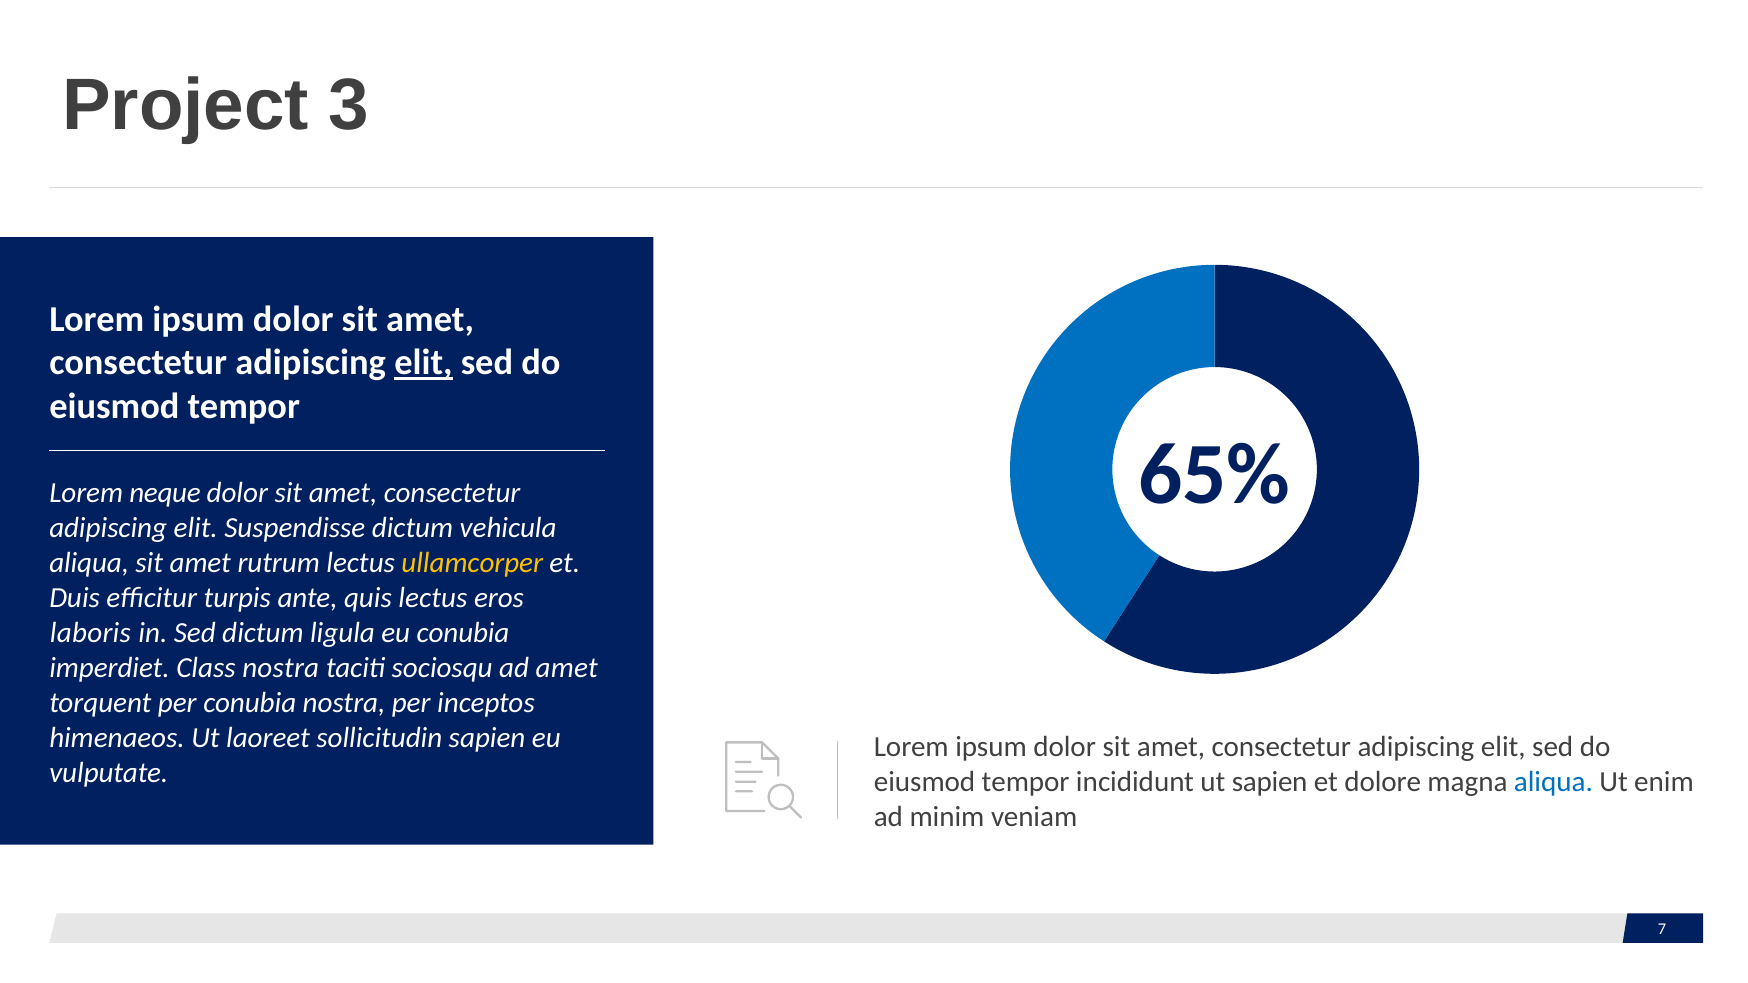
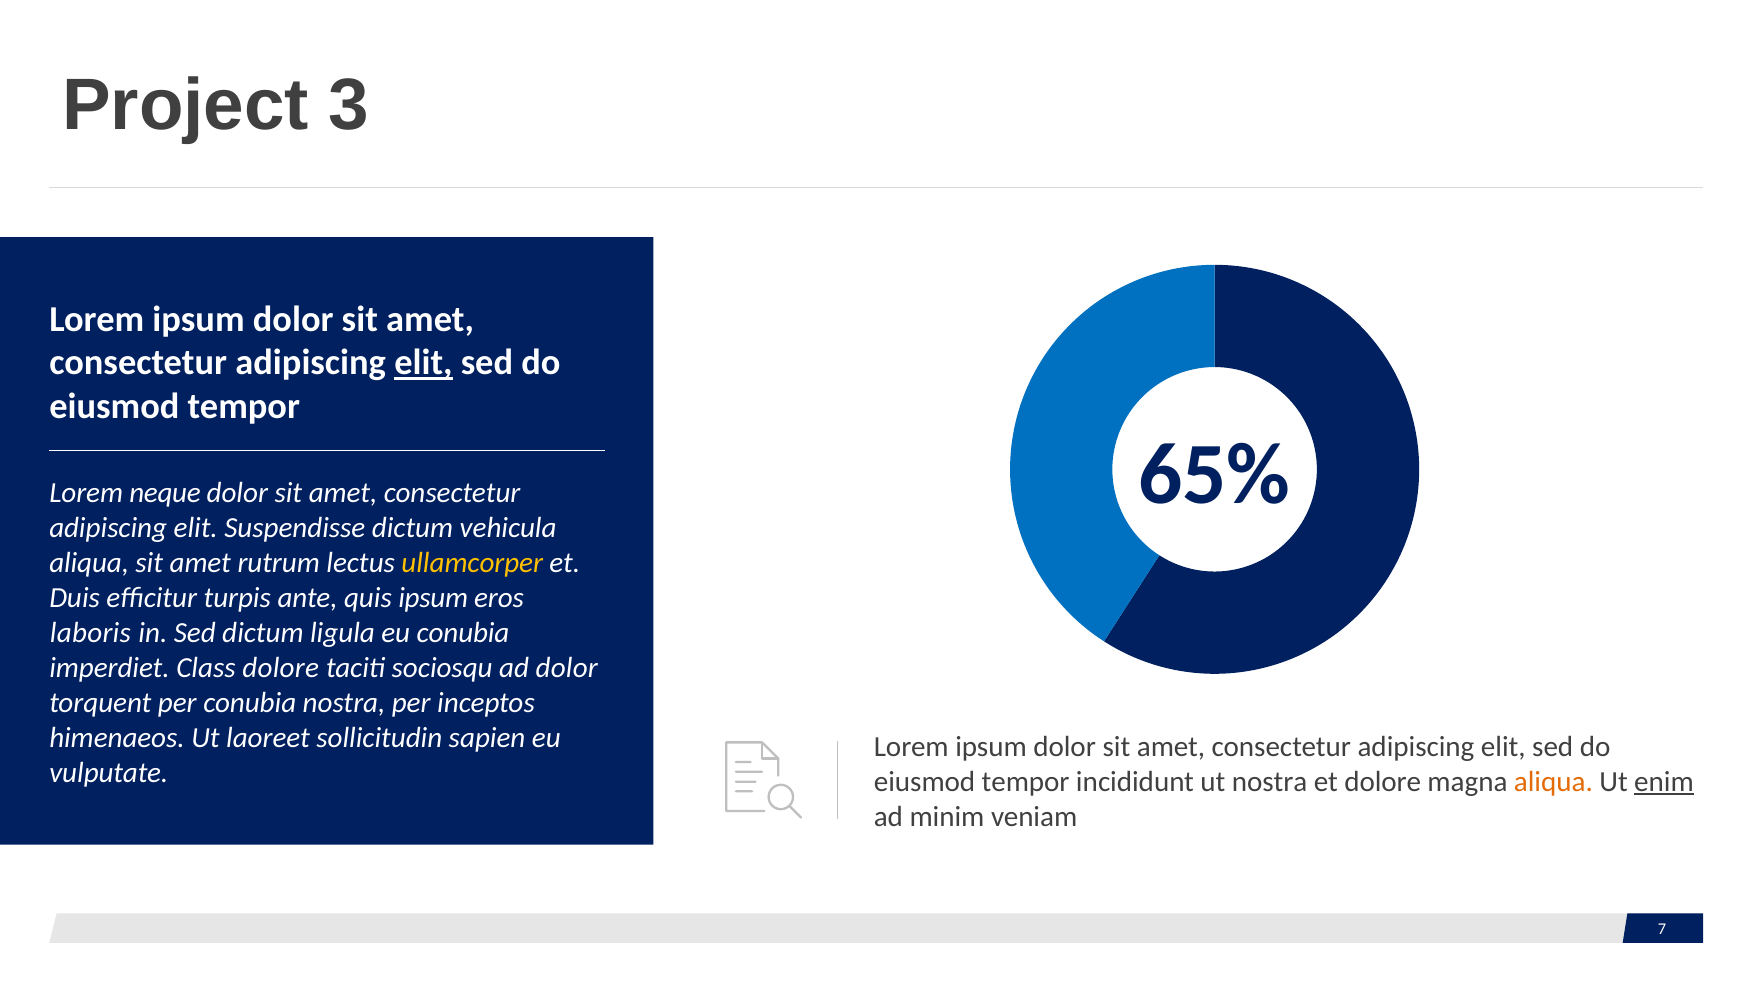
quis lectus: lectus -> ipsum
Class nostra: nostra -> dolore
ad amet: amet -> dolor
ut sapien: sapien -> nostra
aliqua at (1553, 782) colour: blue -> orange
enim underline: none -> present
